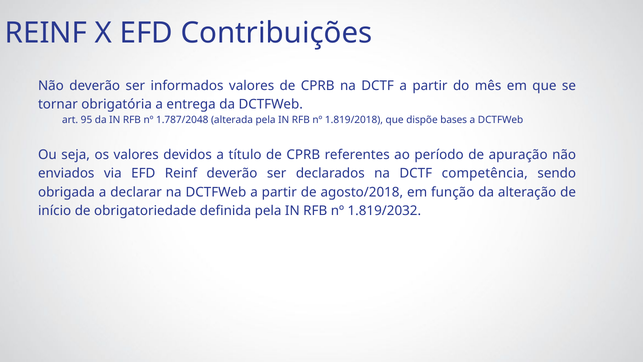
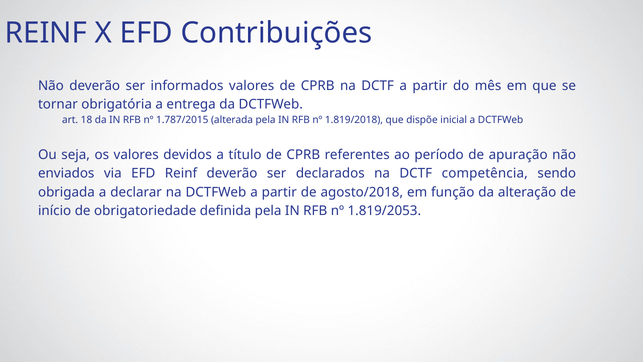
95: 95 -> 18
1.787/2048: 1.787/2048 -> 1.787/2015
bases: bases -> inicial
1.819/2032: 1.819/2032 -> 1.819/2053
